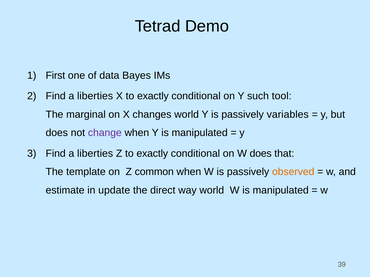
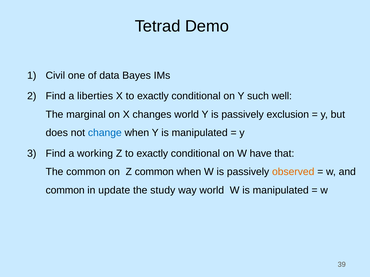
First: First -> Civil
tool: tool -> well
variables: variables -> exclusion
change colour: purple -> blue
liberties at (95, 154): liberties -> working
W does: does -> have
The template: template -> common
estimate at (65, 191): estimate -> common
direct: direct -> study
